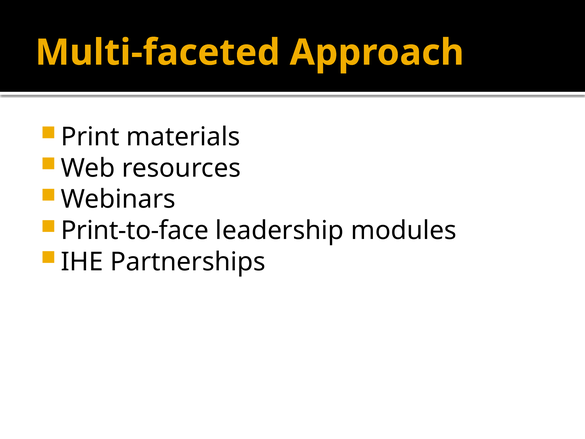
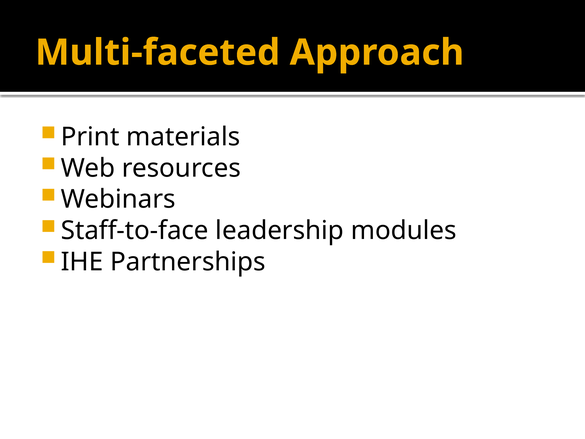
Print-to-face: Print-to-face -> Staff-to-face
